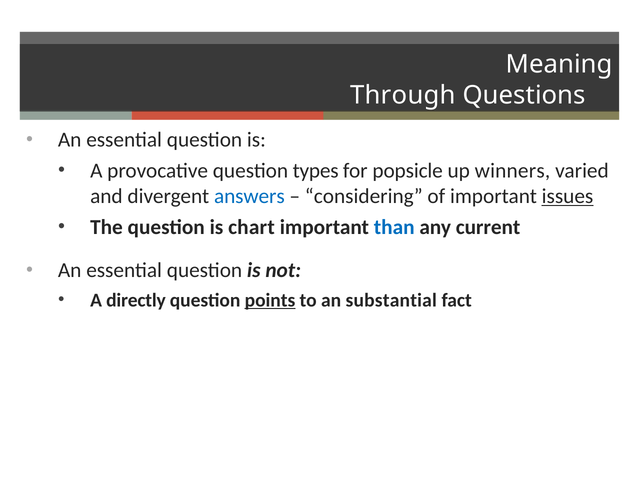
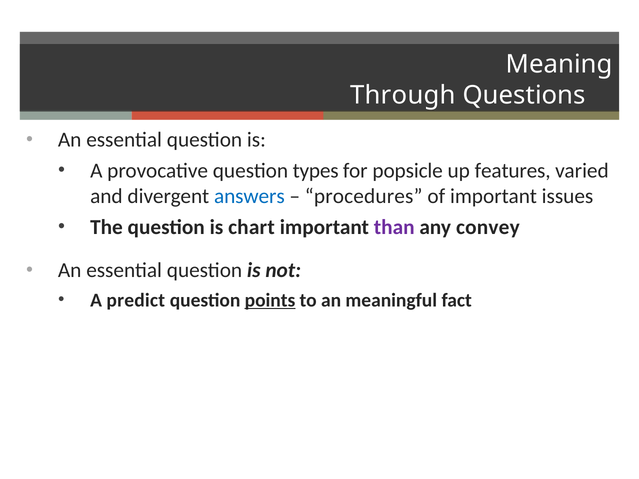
winners: winners -> features
considering: considering -> procedures
issues underline: present -> none
than colour: blue -> purple
current: current -> convey
directly: directly -> predict
substantial: substantial -> meaningful
